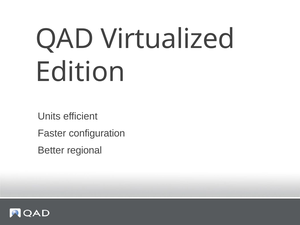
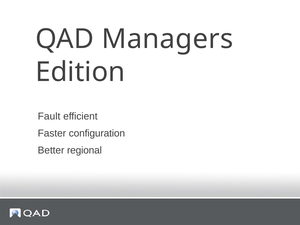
Virtualized: Virtualized -> Managers
Units: Units -> Fault
